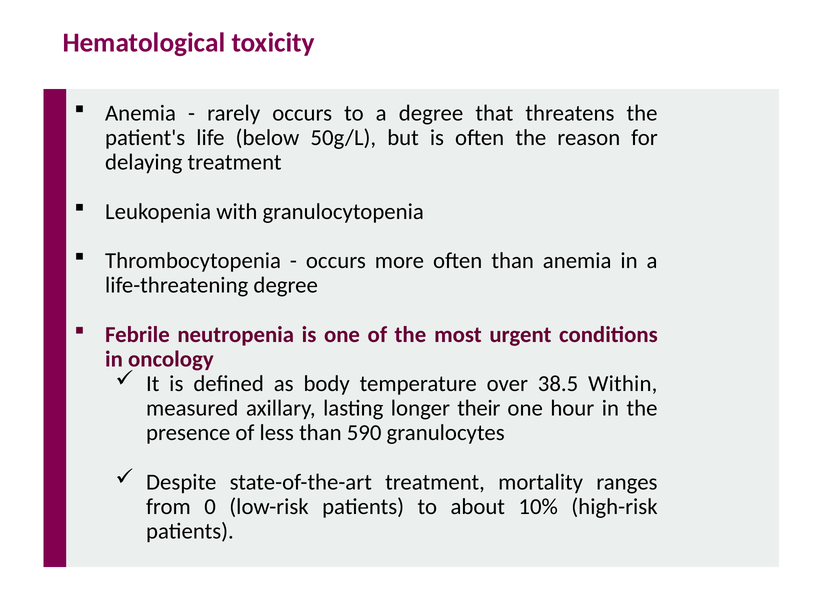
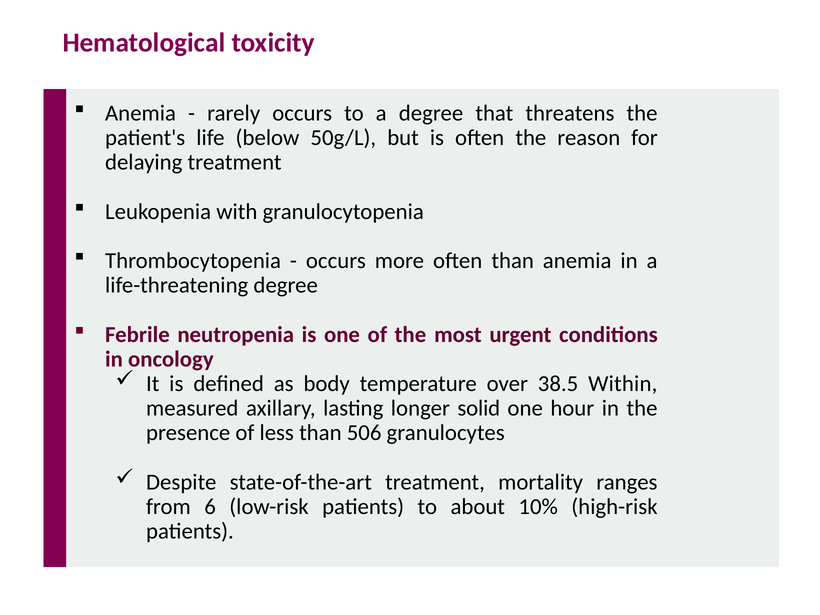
their: their -> solid
590: 590 -> 506
0: 0 -> 6
